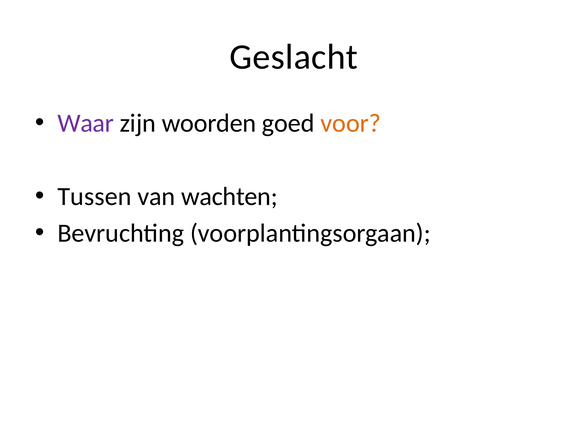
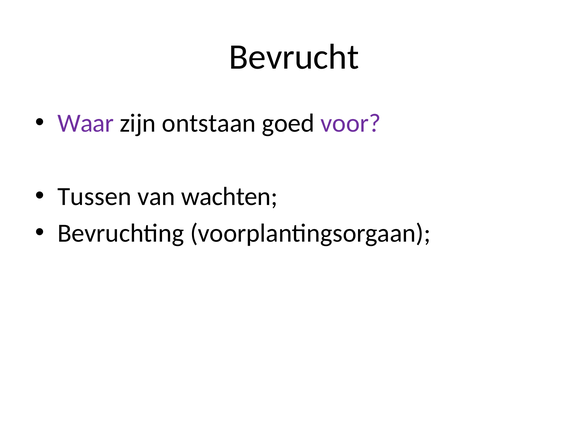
Geslacht: Geslacht -> Bevrucht
woorden: woorden -> ontstaan
voor colour: orange -> purple
